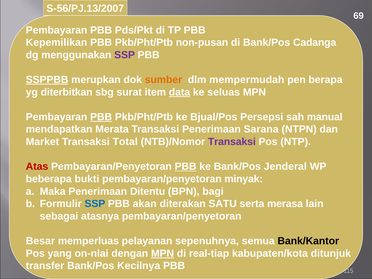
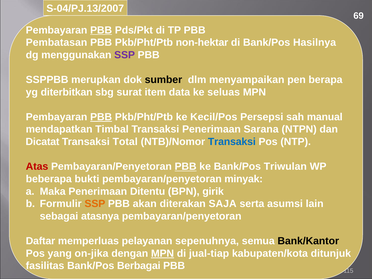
S-56/PJ.13/2007: S-56/PJ.13/2007 -> S-04/PJ.13/2007
PBB at (101, 30) underline: none -> present
Kepemilikan: Kepemilikan -> Pembatasan
non-pusan: non-pusan -> non-hektar
Cadanga: Cadanga -> Hasilnya
SSPPBB underline: present -> none
sumber colour: orange -> black
mempermudah: mempermudah -> menyampaikan
data underline: present -> none
Bjual/Pos: Bjual/Pos -> Kecil/Pos
Merata: Merata -> Timbal
Market: Market -> Dicatat
Transaksi at (232, 142) colour: purple -> blue
Jenderal: Jenderal -> Triwulan
bagi: bagi -> girik
SSP at (95, 204) colour: blue -> orange
SATU: SATU -> SAJA
merasa: merasa -> asumsi
Besar: Besar -> Daftar
on-nlai: on-nlai -> on-jika
real-tiap: real-tiap -> jual-tiap
transfer: transfer -> fasilitas
Kecilnya: Kecilnya -> Berbagai
